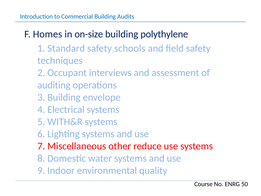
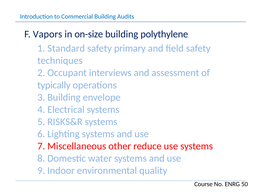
Homes: Homes -> Vapors
schools: schools -> primary
auditing: auditing -> typically
WITH&R: WITH&R -> RISKS&R
